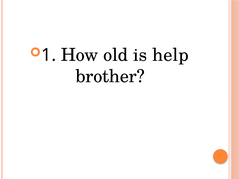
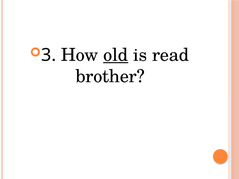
1: 1 -> 3
old underline: none -> present
help: help -> read
